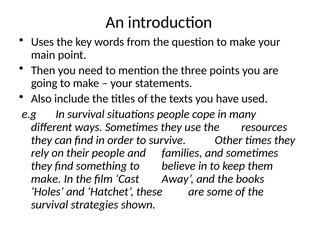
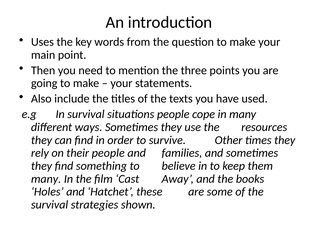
make at (46, 178): make -> many
